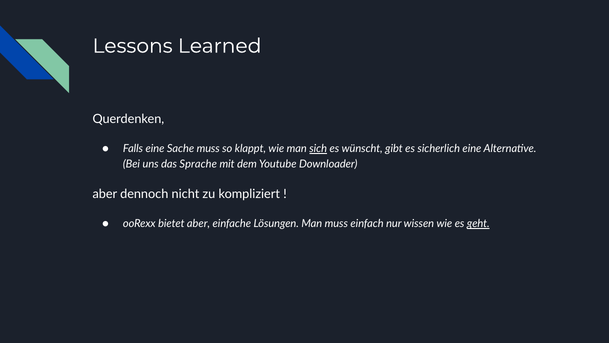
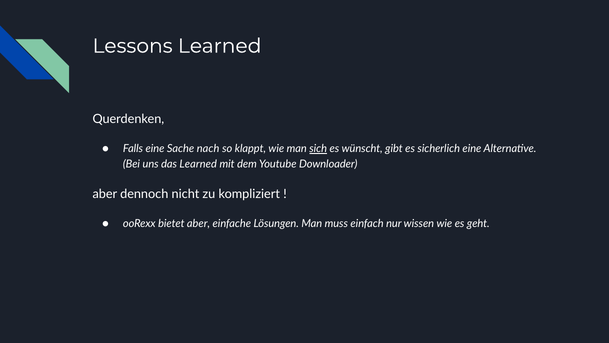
Sache muss: muss -> nach
das Sprache: Sprache -> Learned
geht underline: present -> none
